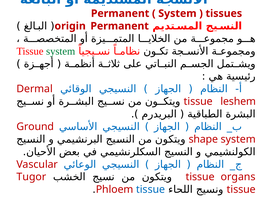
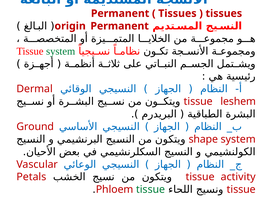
System at (177, 13): System -> Tissues
Tugor: Tugor -> Petals
organs: organs -> activity
tissue at (151, 190) colour: blue -> green
